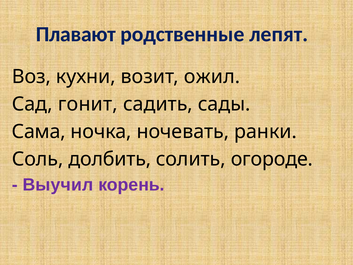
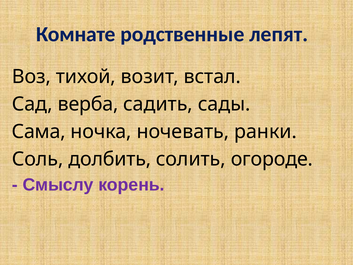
Плавают: Плавают -> Комнате
кухни: кухни -> тихой
ожил: ожил -> встал
гонит: гонит -> верба
Выучил: Выучил -> Смыслу
